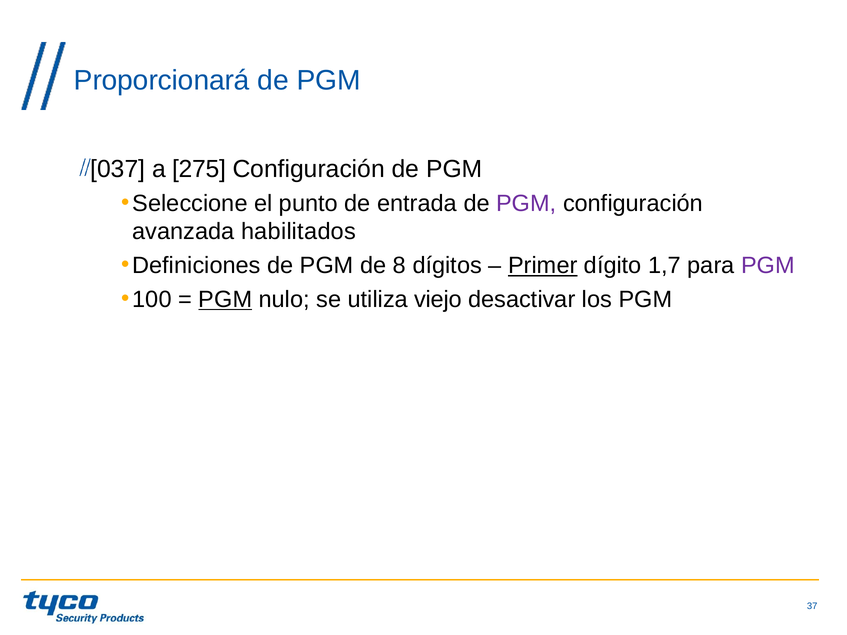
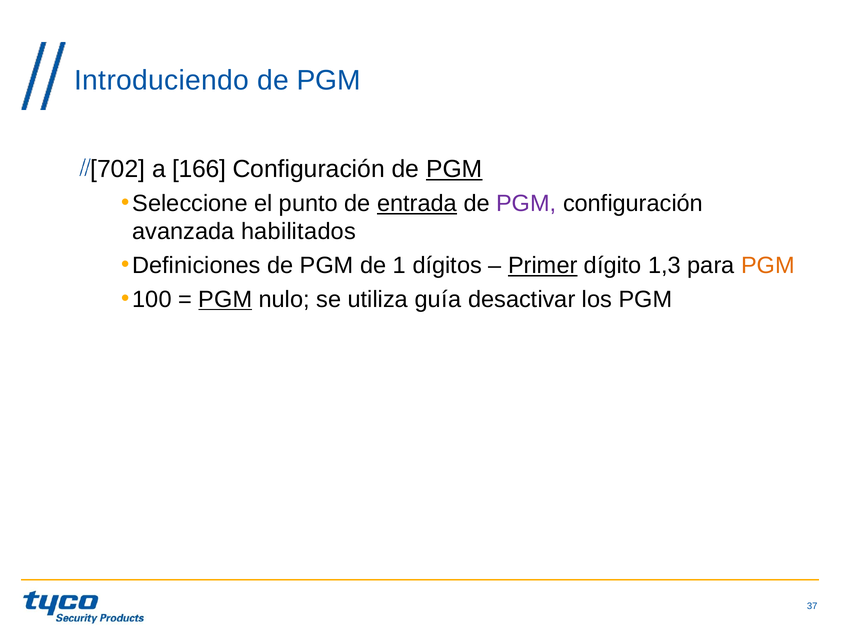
Proporcionará: Proporcionará -> Introduciendo
037: 037 -> 702
275: 275 -> 166
PGM at (454, 169) underline: none -> present
entrada underline: none -> present
8: 8 -> 1
1,7: 1,7 -> 1,3
PGM at (768, 266) colour: purple -> orange
viejo: viejo -> guía
